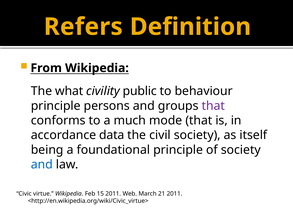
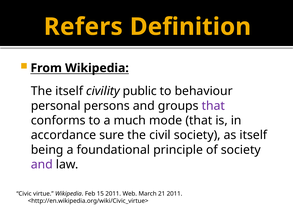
The what: what -> itself
principle at (56, 106): principle -> personal
data: data -> sure
and at (42, 164) colour: blue -> purple
